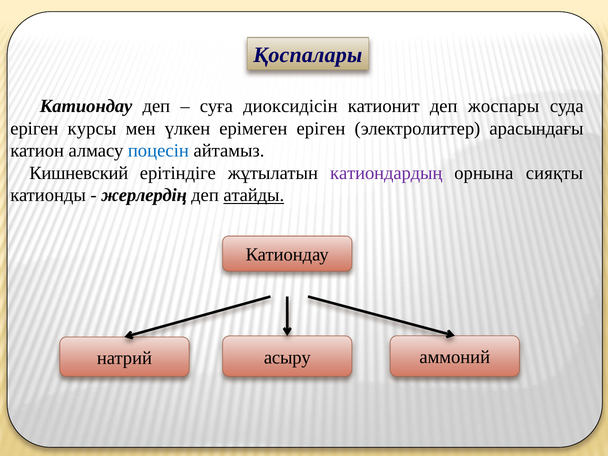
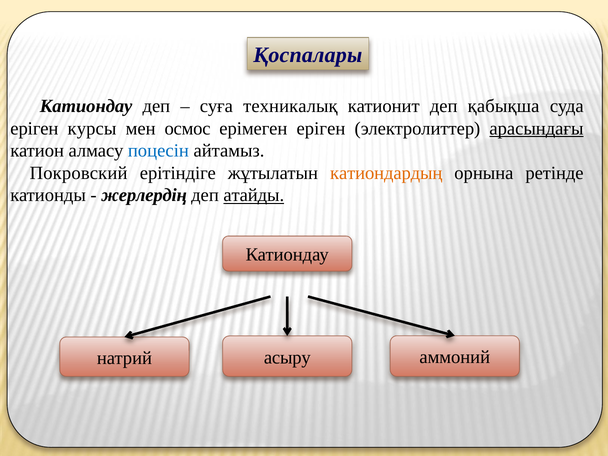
диоксидісін: диоксидісін -> техникалық
жоспары: жоспары -> қабықша
үлкен: үлкен -> осмос
арасындағы underline: none -> present
Кишневский: Кишневский -> Покровский
катиондардың colour: purple -> orange
сияқты: сияқты -> ретінде
